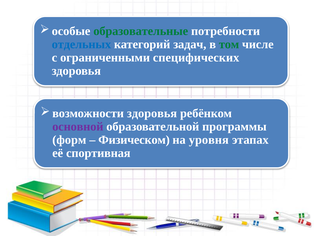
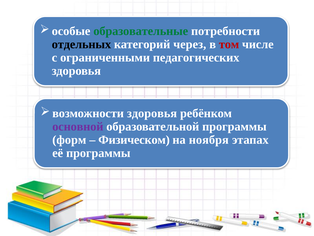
отдельных colour: blue -> black
задач: задач -> через
том colour: green -> red
специфических: специфических -> педагогических
уровня: уровня -> ноября
её спортивная: спортивная -> программы
